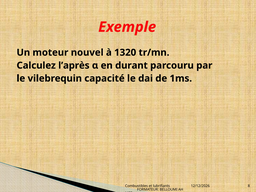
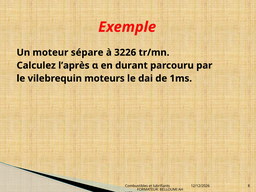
nouvel: nouvel -> sépare
1320: 1320 -> 3226
capacité: capacité -> moteurs
